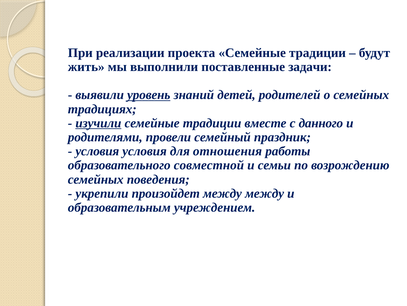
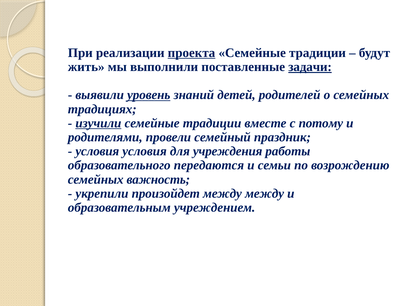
проекта underline: none -> present
задачи underline: none -> present
данного: данного -> потому
отношения: отношения -> учреждения
совместной: совместной -> передаются
поведения: поведения -> важность
